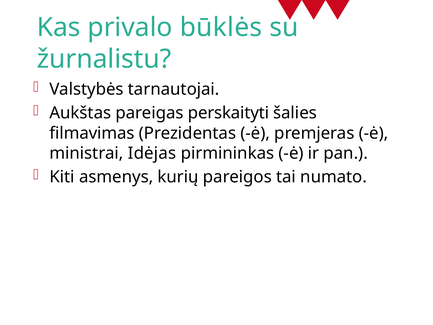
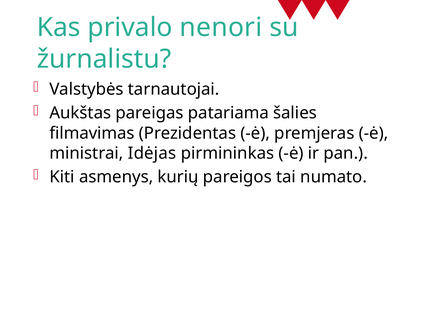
būklės: būklės -> nenori
perskaityti: perskaityti -> patariama
